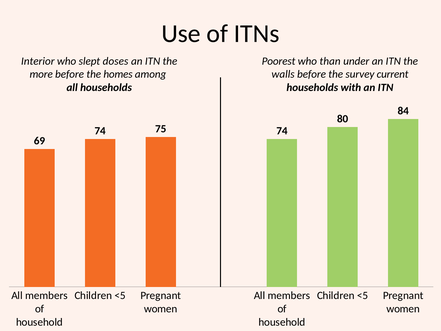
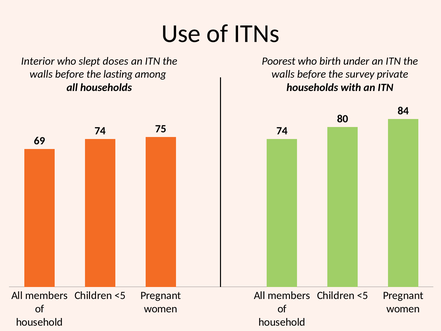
than: than -> birth
more at (41, 74): more -> walls
homes: homes -> lasting
current: current -> private
